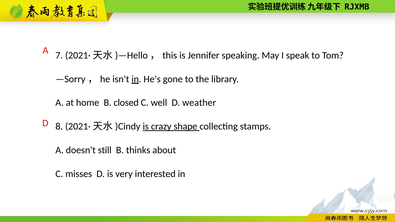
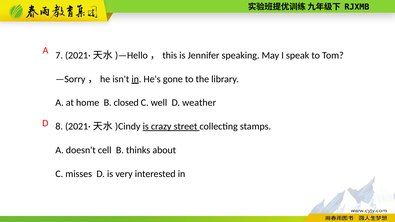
shape: shape -> street
still: still -> cell
